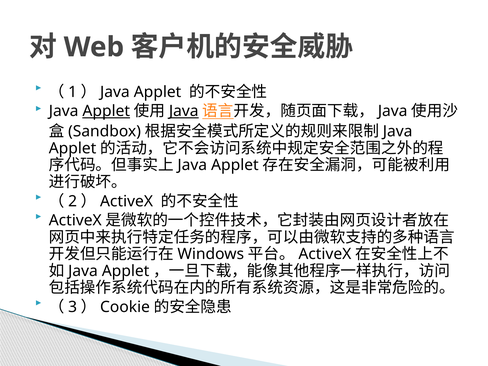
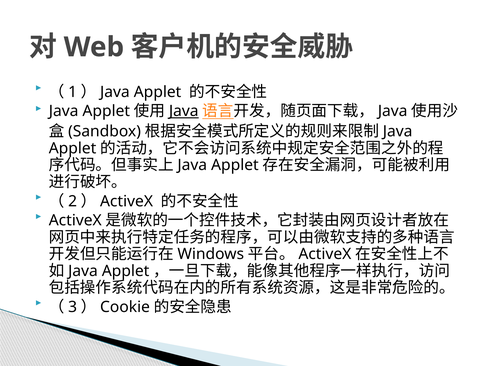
Applet at (106, 111) underline: present -> none
